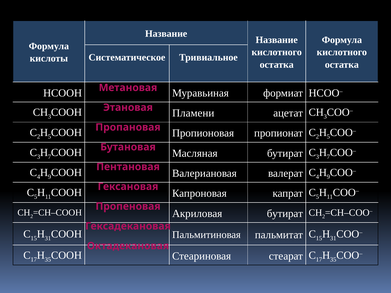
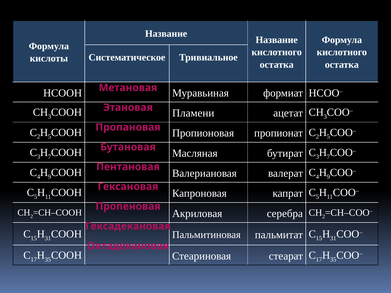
Акриловая бутират: бутират -> серебра
